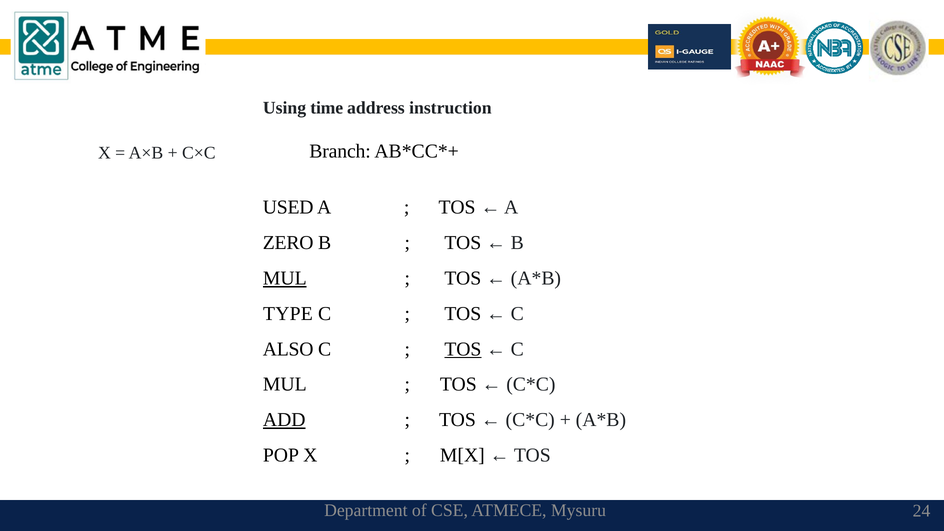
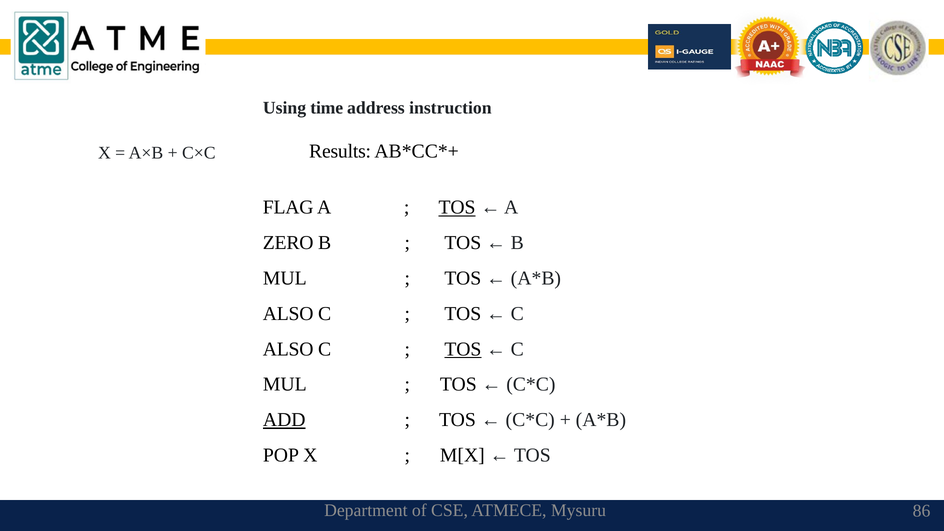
Branch: Branch -> Results
USED: USED -> FLAG
TOS at (457, 207) underline: none -> present
MUL at (285, 278) underline: present -> none
TYPE at (288, 314): TYPE -> ALSO
24: 24 -> 86
